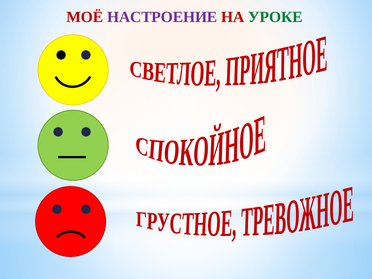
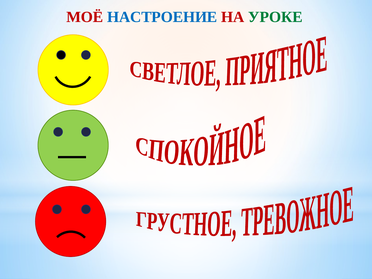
НАСТРОЕНИЕ colour: purple -> blue
